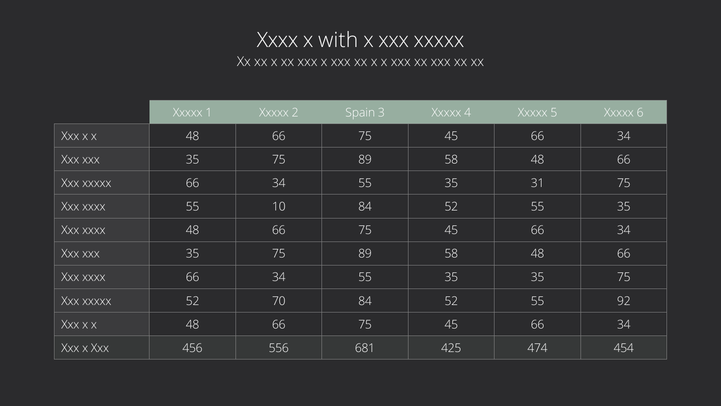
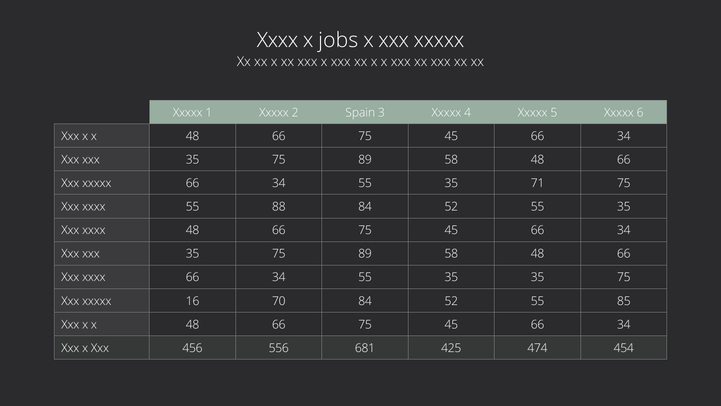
with: with -> jobs
31: 31 -> 71
10: 10 -> 88
xxxxx 52: 52 -> 16
92: 92 -> 85
